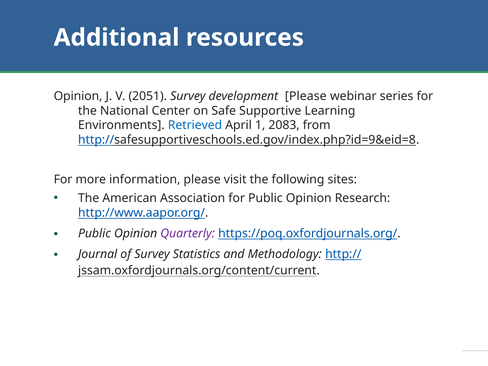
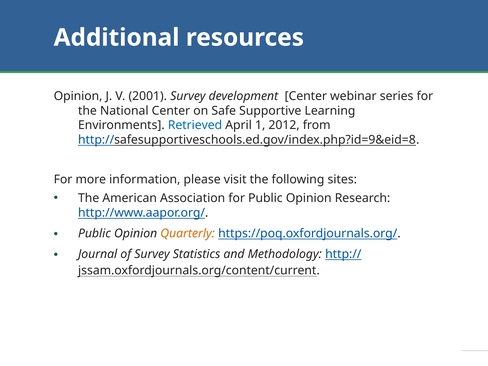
2051: 2051 -> 2001
development Please: Please -> Center
2083: 2083 -> 2012
Quarterly colour: purple -> orange
